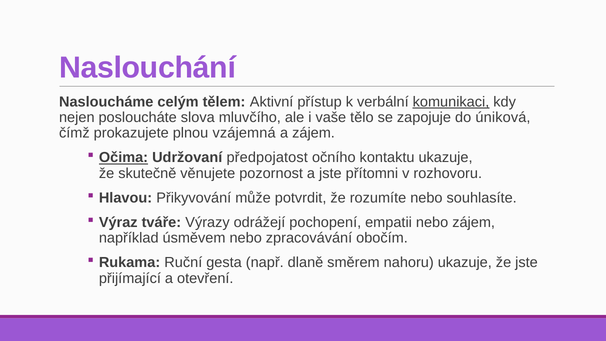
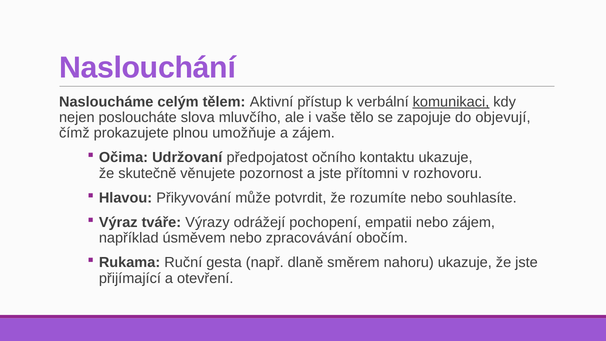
úniková: úniková -> objevují
vzájemná: vzájemná -> umožňuje
Očima underline: present -> none
